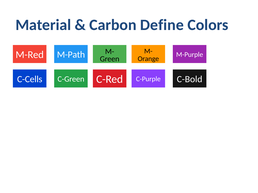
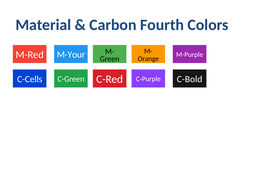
Define: Define -> Fourth
M-Path: M-Path -> M-Your
